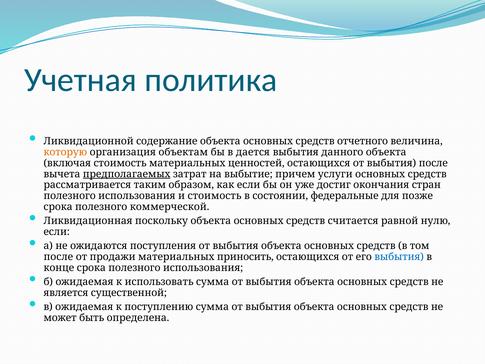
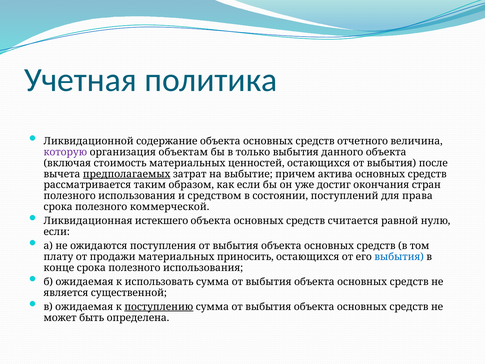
которую colour: orange -> purple
дается: дается -> только
услуги: услуги -> актива
и стоимость: стоимость -> средством
федеральные: федеральные -> поступлений
позже: позже -> права
поскольку: поскольку -> истекшего
после at (58, 257): после -> плату
поступлению underline: none -> present
